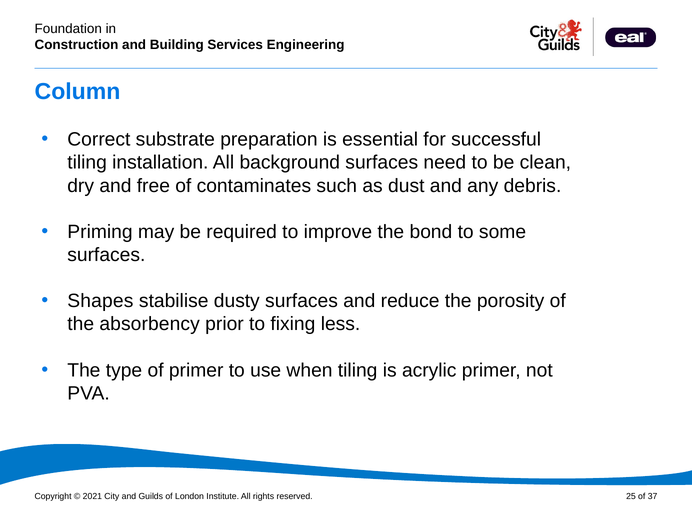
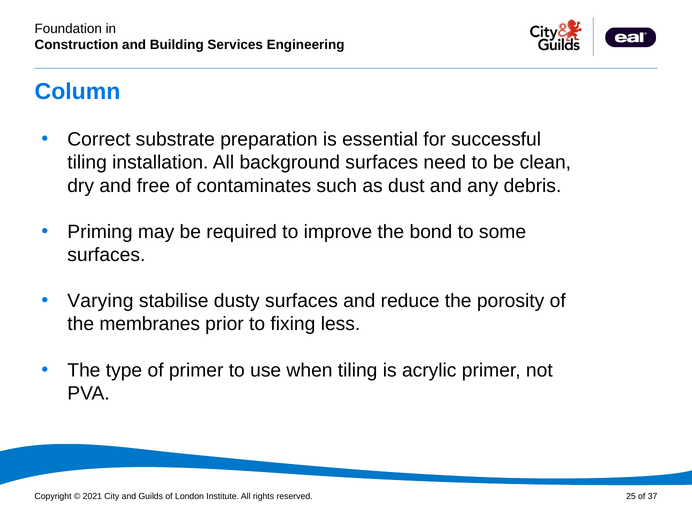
Shapes: Shapes -> Varying
absorbency: absorbency -> membranes
